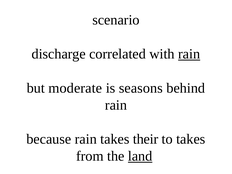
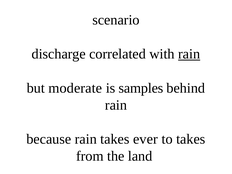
seasons: seasons -> samples
their: their -> ever
land underline: present -> none
